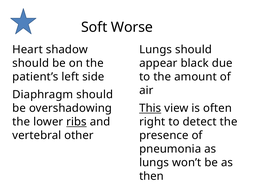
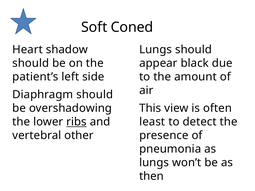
Worse: Worse -> Coned
This underline: present -> none
right: right -> least
